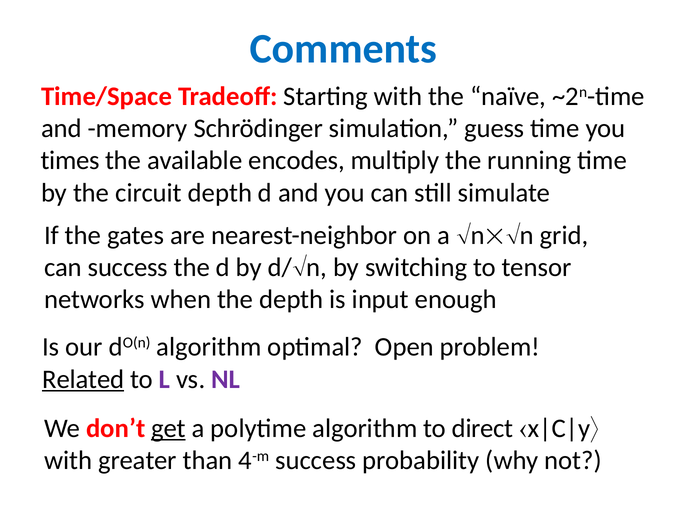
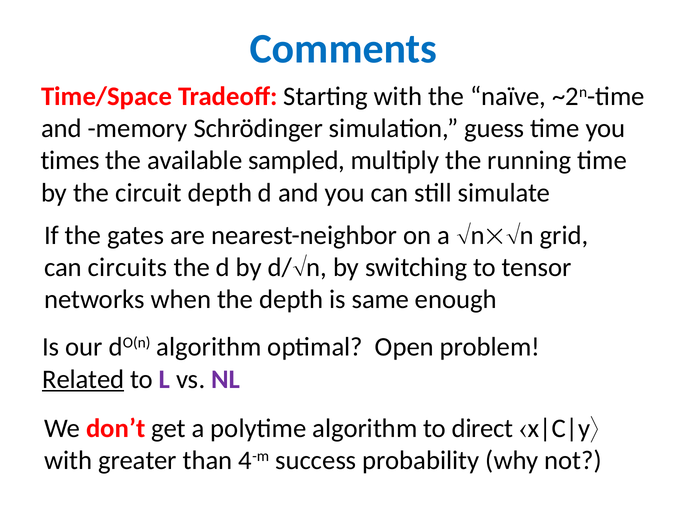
encodes: encodes -> sampled
can success: success -> circuits
input: input -> same
get underline: present -> none
